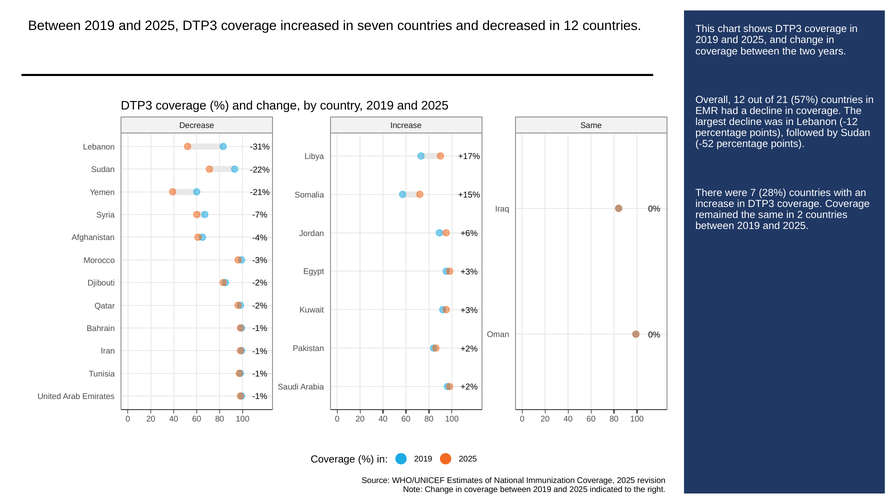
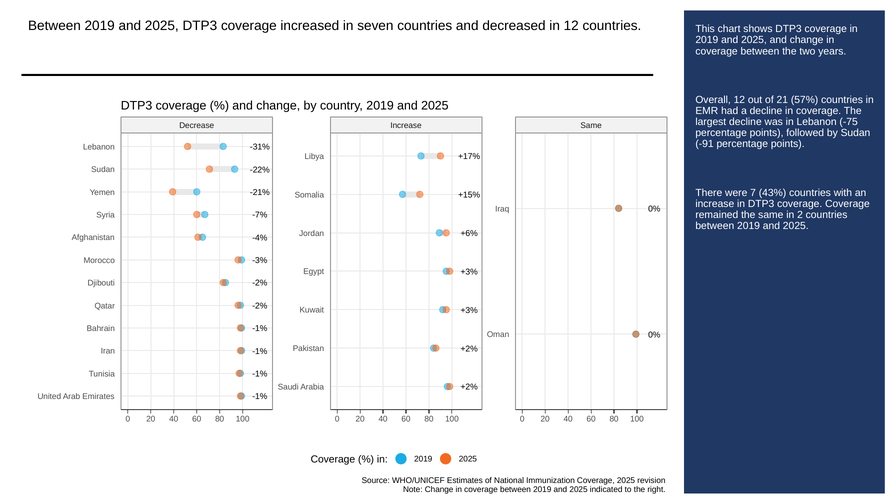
-12: -12 -> -75
-52: -52 -> -91
28%: 28% -> 43%
